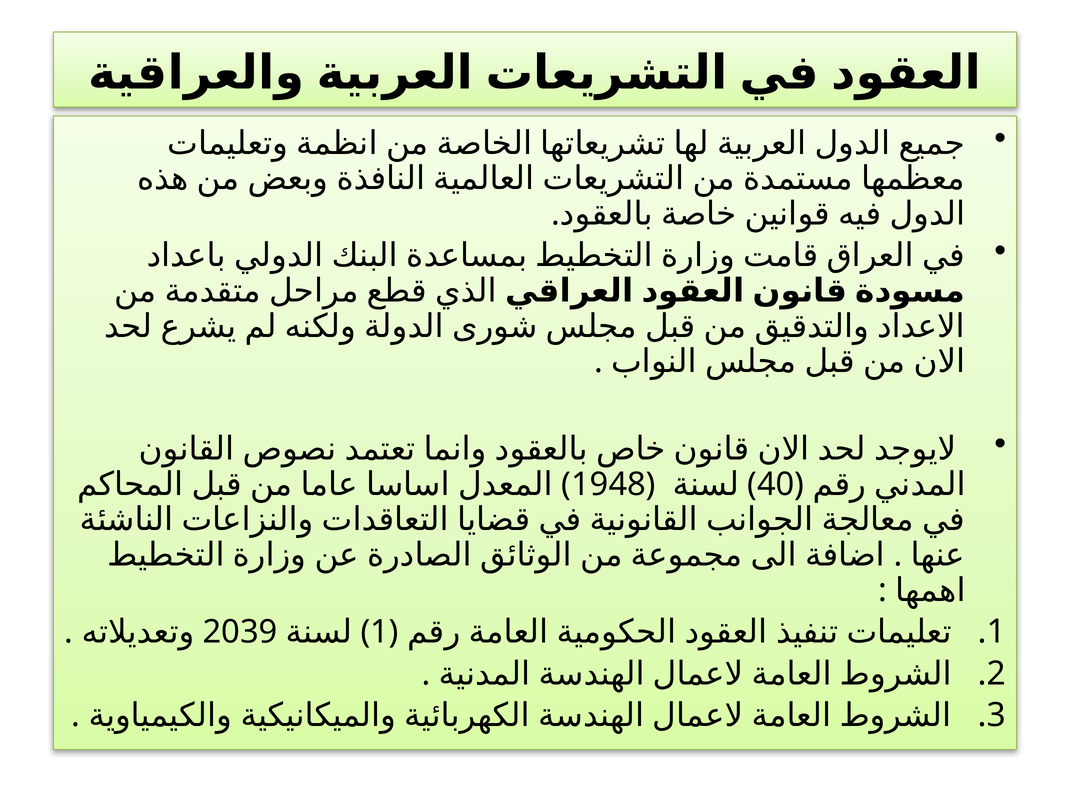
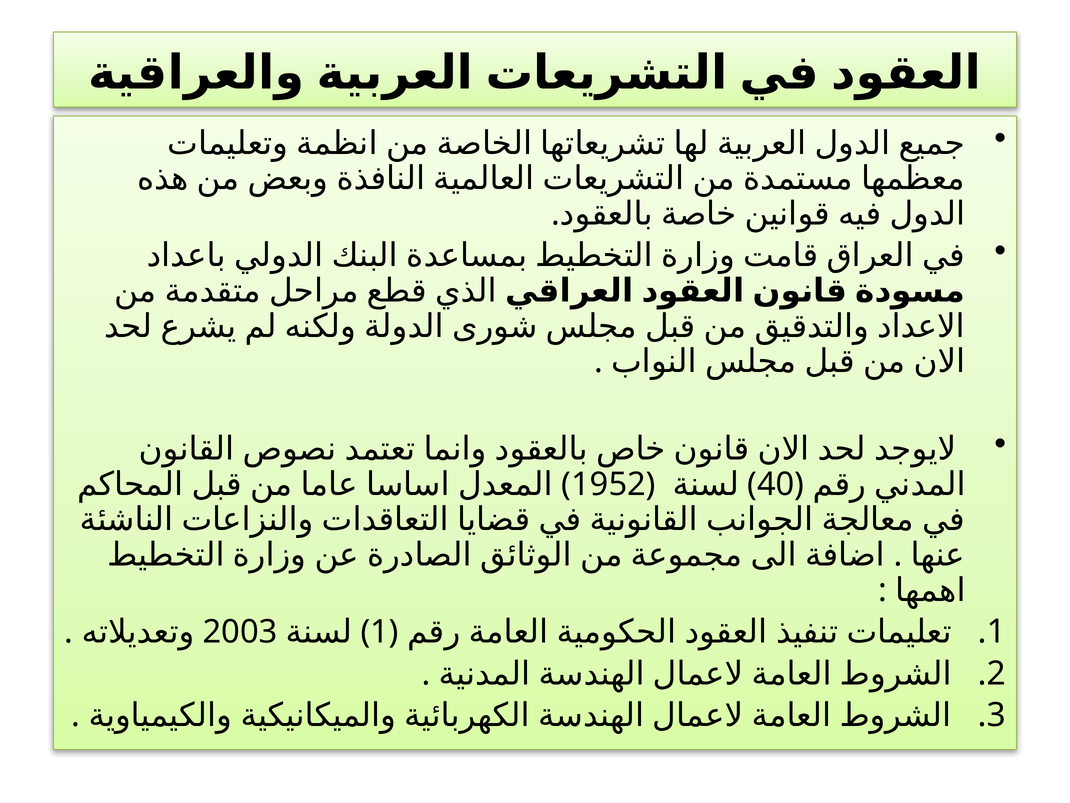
1948: 1948 -> 1952
2039: 2039 -> 2003
